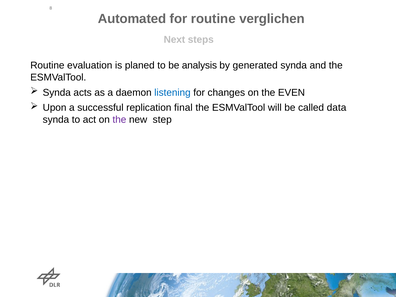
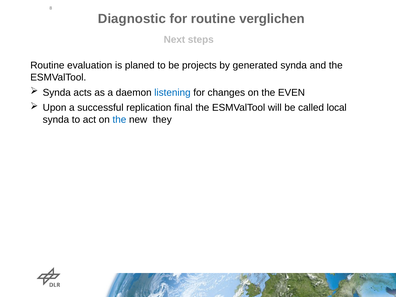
Automated: Automated -> Diagnostic
analysis: analysis -> projects
data: data -> local
the at (119, 120) colour: purple -> blue
step: step -> they
